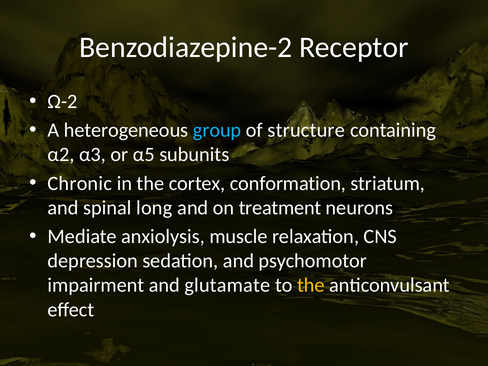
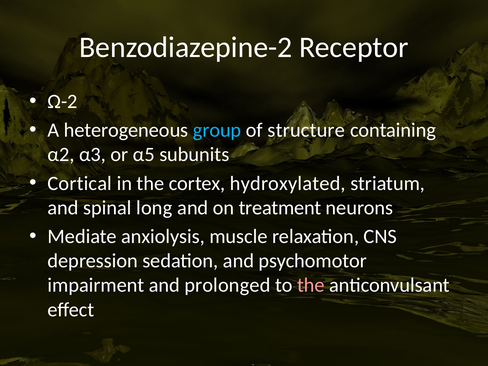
Chronic: Chronic -> Cortical
conformation: conformation -> hydroxylated
glutamate: glutamate -> prolonged
the at (311, 285) colour: yellow -> pink
